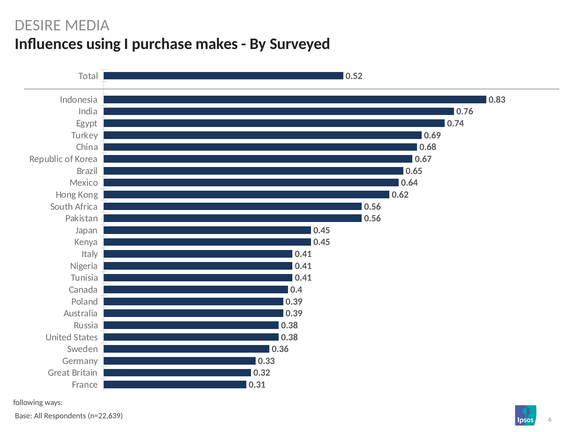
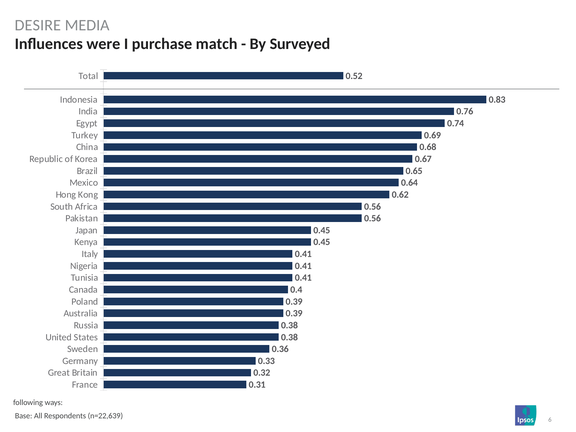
using: using -> were
makes: makes -> match
